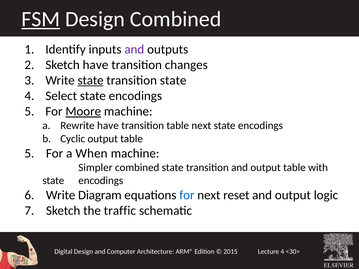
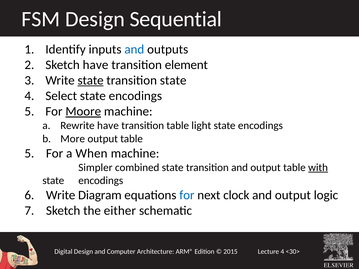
FSM underline: present -> none
Design Combined: Combined -> Sequential
and at (134, 49) colour: purple -> blue
changes: changes -> element
table next: next -> light
Cyclic: Cyclic -> More
with underline: none -> present
reset: reset -> clock
traffic: traffic -> either
